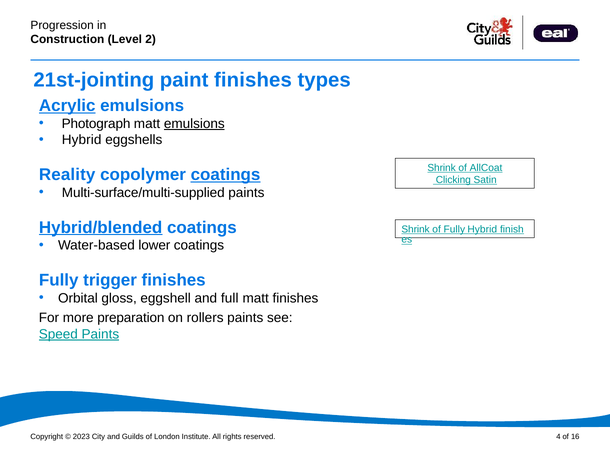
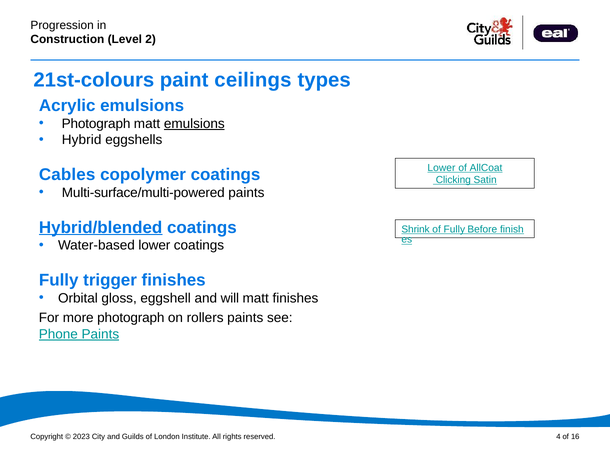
21st-jointing: 21st-jointing -> 21st-colours
paint finishes: finishes -> ceilings
Acrylic underline: present -> none
Shrink at (442, 168): Shrink -> Lower
Reality: Reality -> Cables
coatings at (226, 175) underline: present -> none
Multi-surface/multi-supplied: Multi-surface/multi-supplied -> Multi-surface/multi-powered
Fully Hybrid: Hybrid -> Before
full: full -> will
more preparation: preparation -> photograph
Speed: Speed -> Phone
